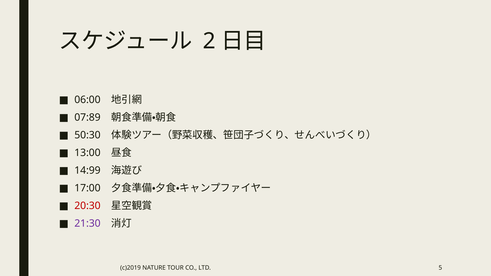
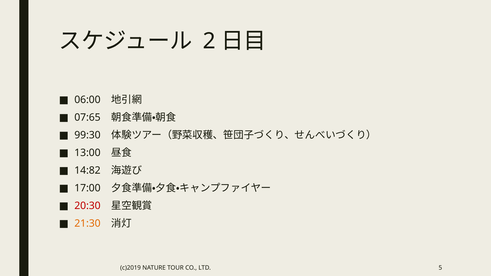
07:89: 07:89 -> 07:65
50:30: 50:30 -> 99:30
14:99: 14:99 -> 14:82
21:30 colour: purple -> orange
